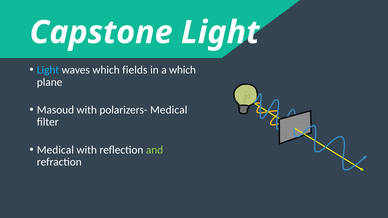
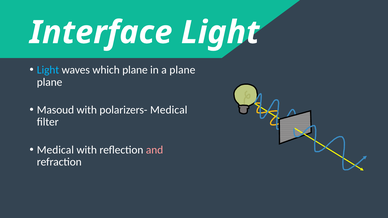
Capstone: Capstone -> Interface
which fields: fields -> plane
a which: which -> plane
and colour: light green -> pink
